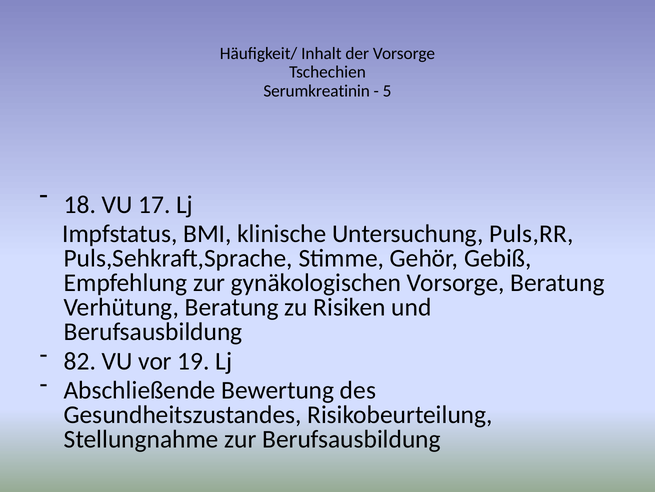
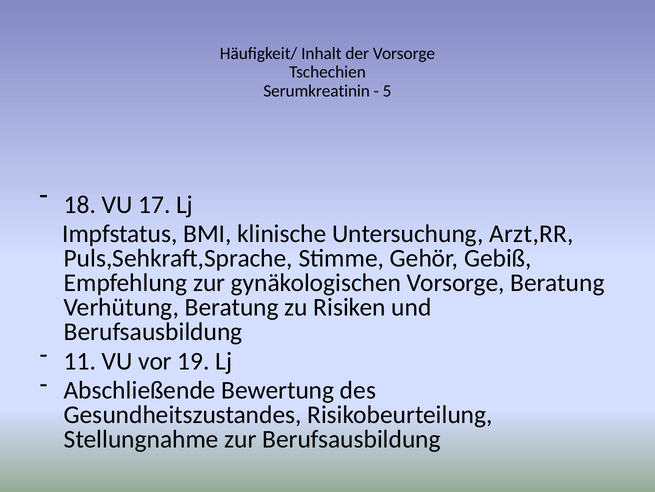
Puls,RR: Puls,RR -> Arzt,RR
82: 82 -> 11
